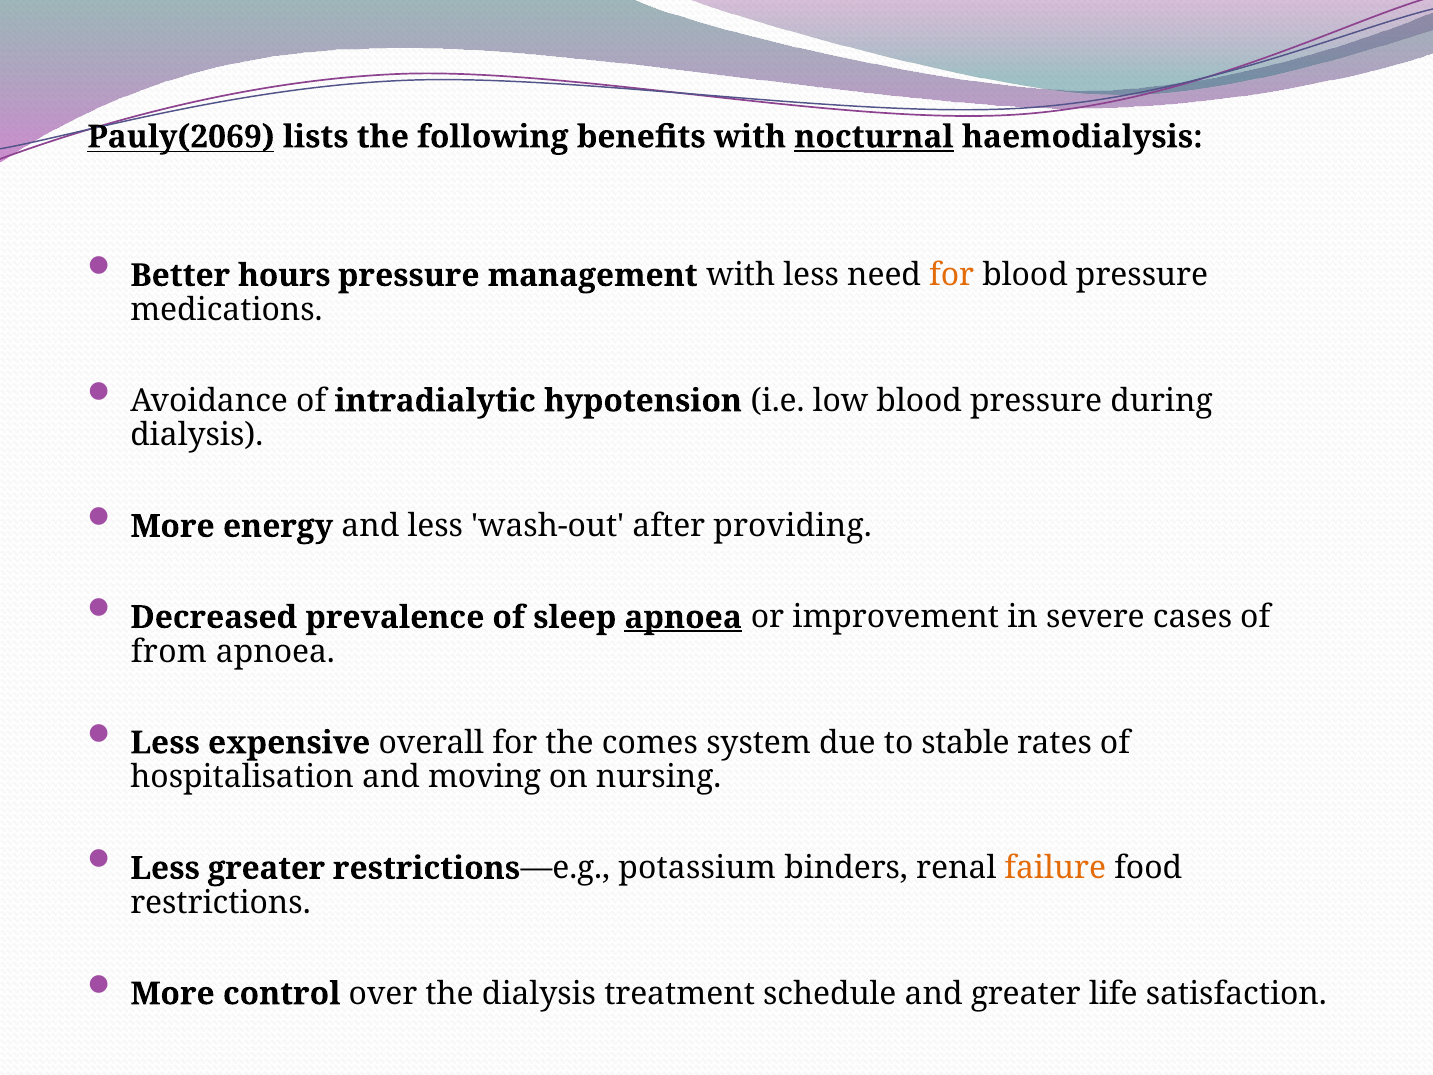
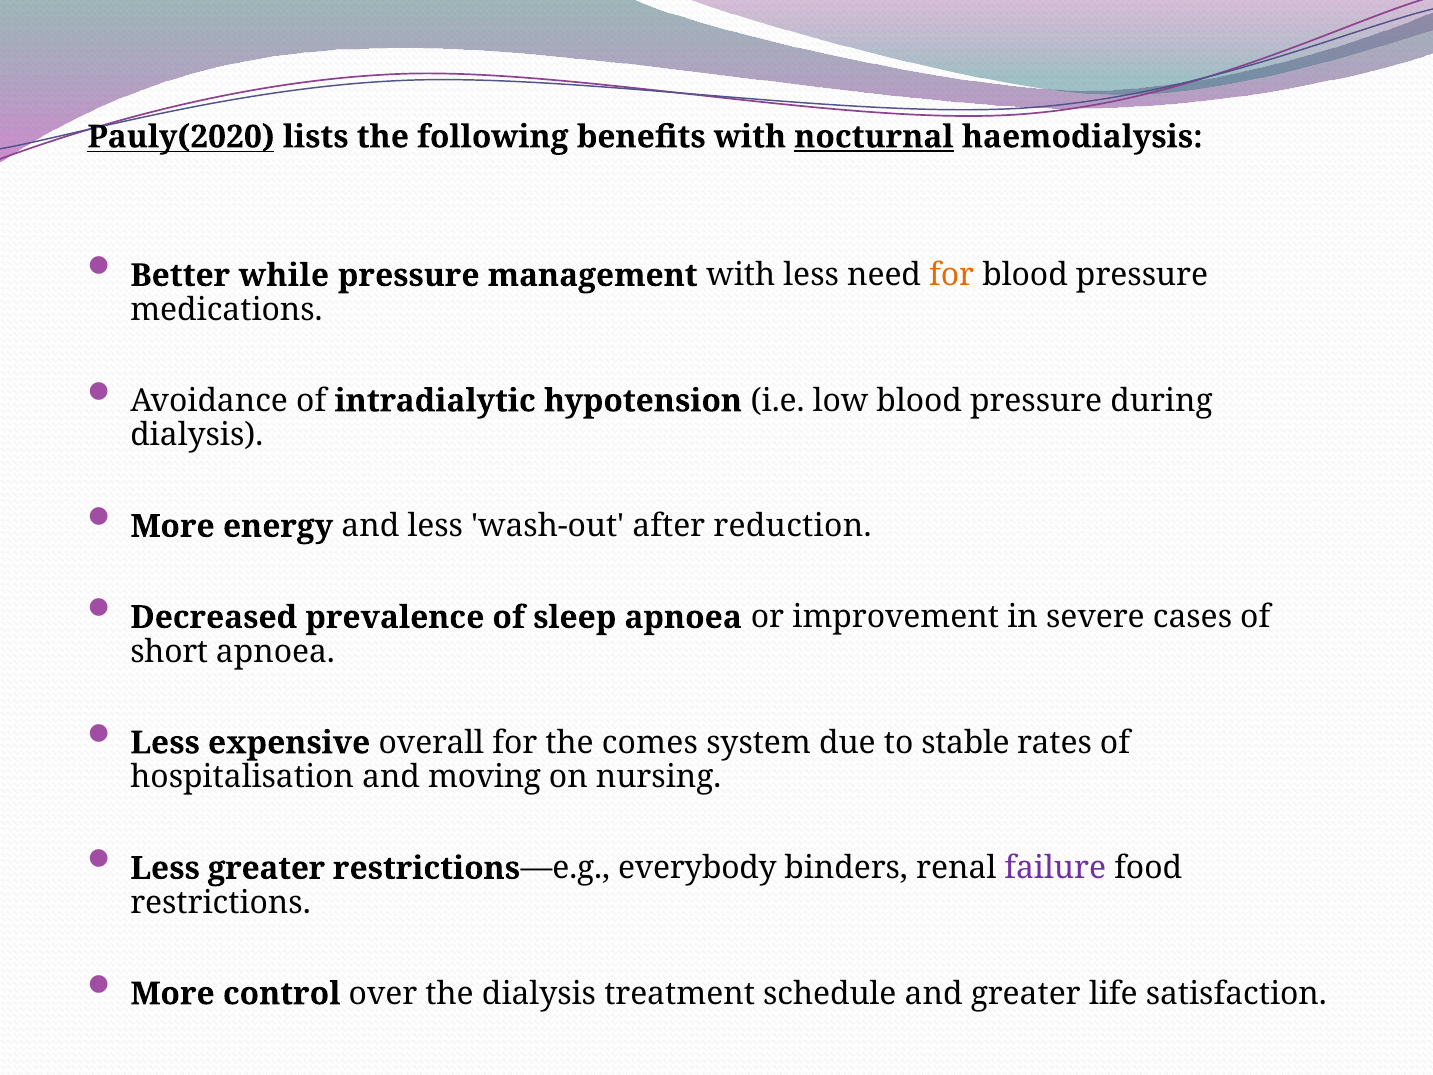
Pauly(2069: Pauly(2069 -> Pauly(2020
hours: hours -> while
providing: providing -> reduction
apnoea at (683, 617) underline: present -> none
from: from -> short
potassium: potassium -> everybody
failure colour: orange -> purple
